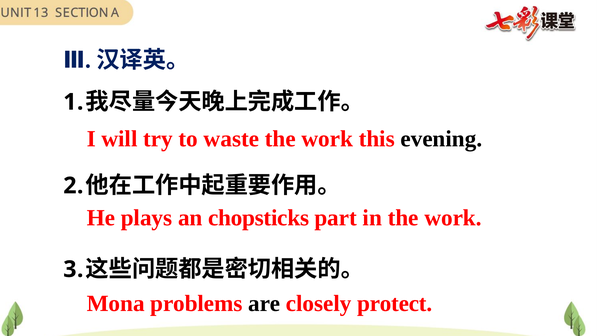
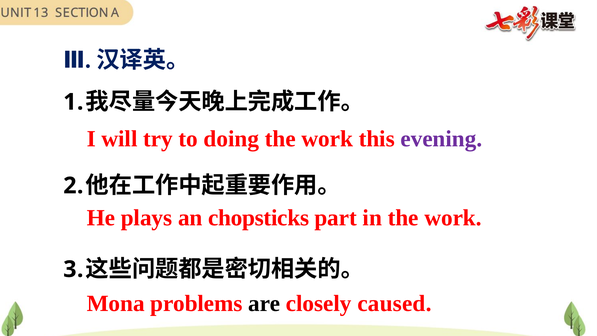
waste: waste -> doing
evening colour: black -> purple
protect: protect -> caused
